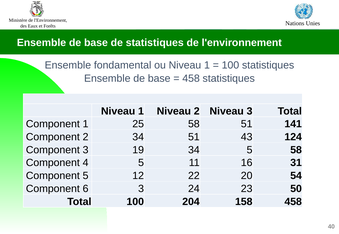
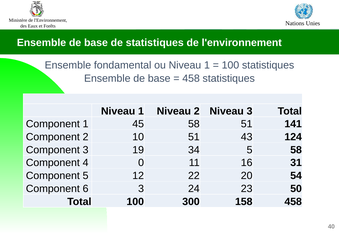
25: 25 -> 45
2 34: 34 -> 10
4 5: 5 -> 0
204: 204 -> 300
